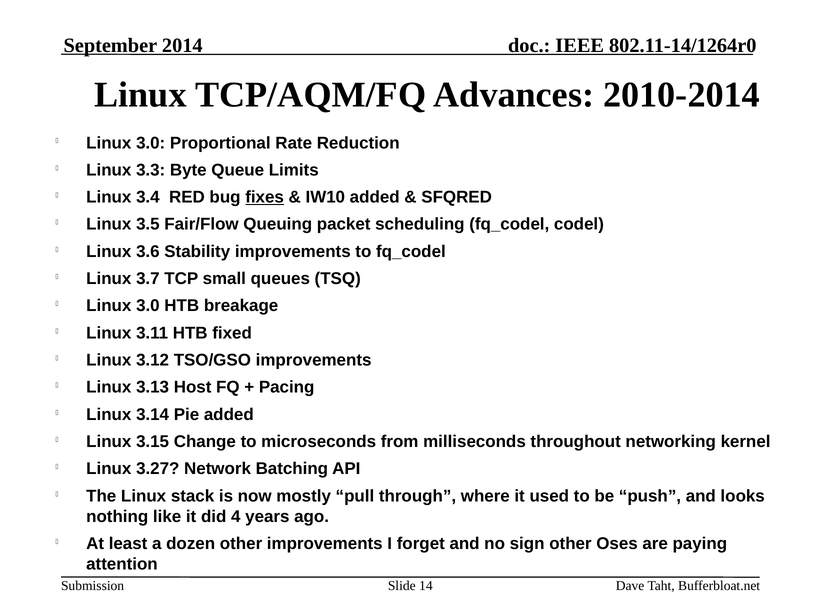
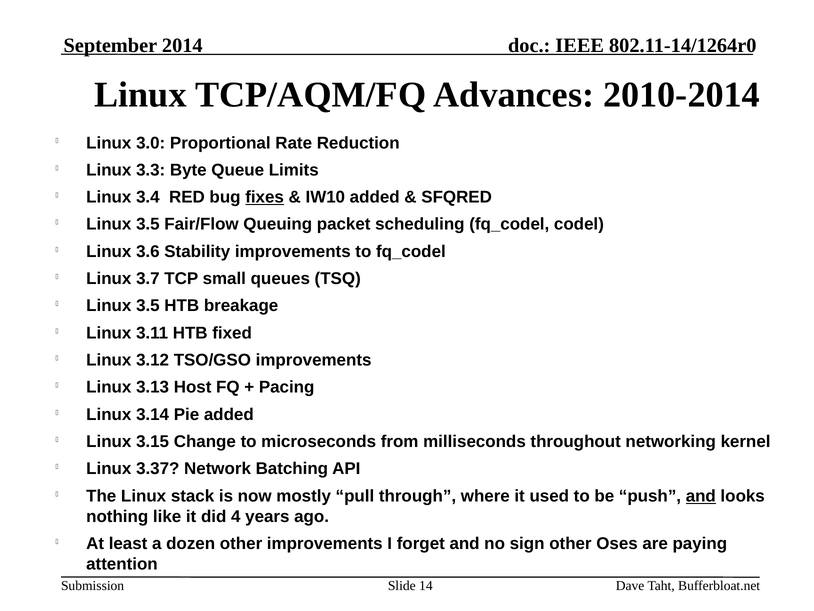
3.0 at (148, 306): 3.0 -> 3.5
3.27: 3.27 -> 3.37
and at (701, 496) underline: none -> present
